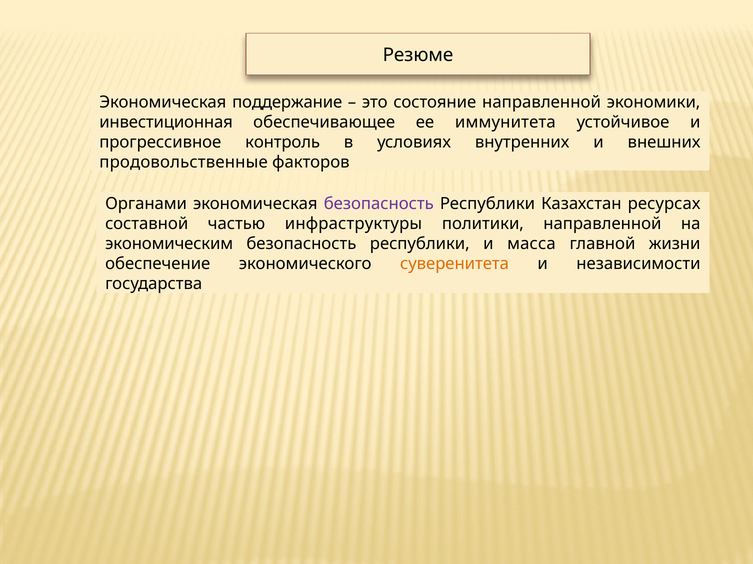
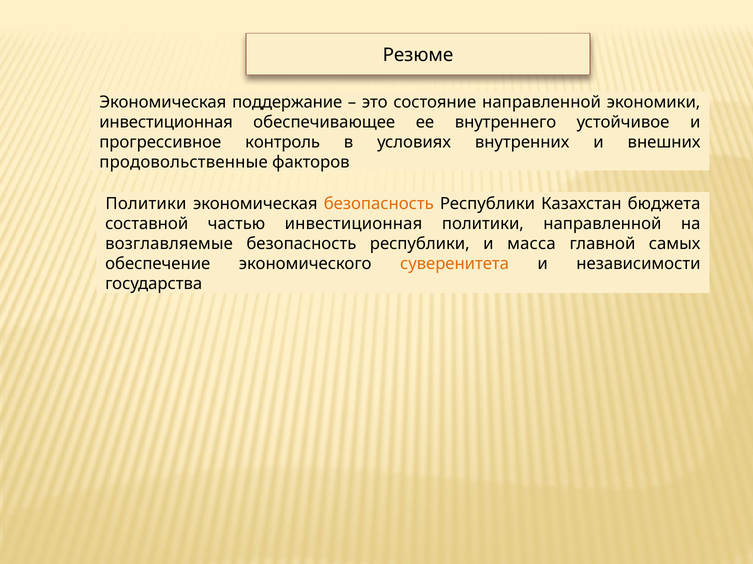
иммунитета: иммунитета -> внутреннего
Органами at (146, 204): Органами -> Политики
безопасность at (379, 204) colour: purple -> orange
ресурсах: ресурсах -> бюджета
частью инфраструктуры: инфраструктуры -> инвестиционная
экономическим: экономическим -> возглавляемые
жизни: жизни -> самых
